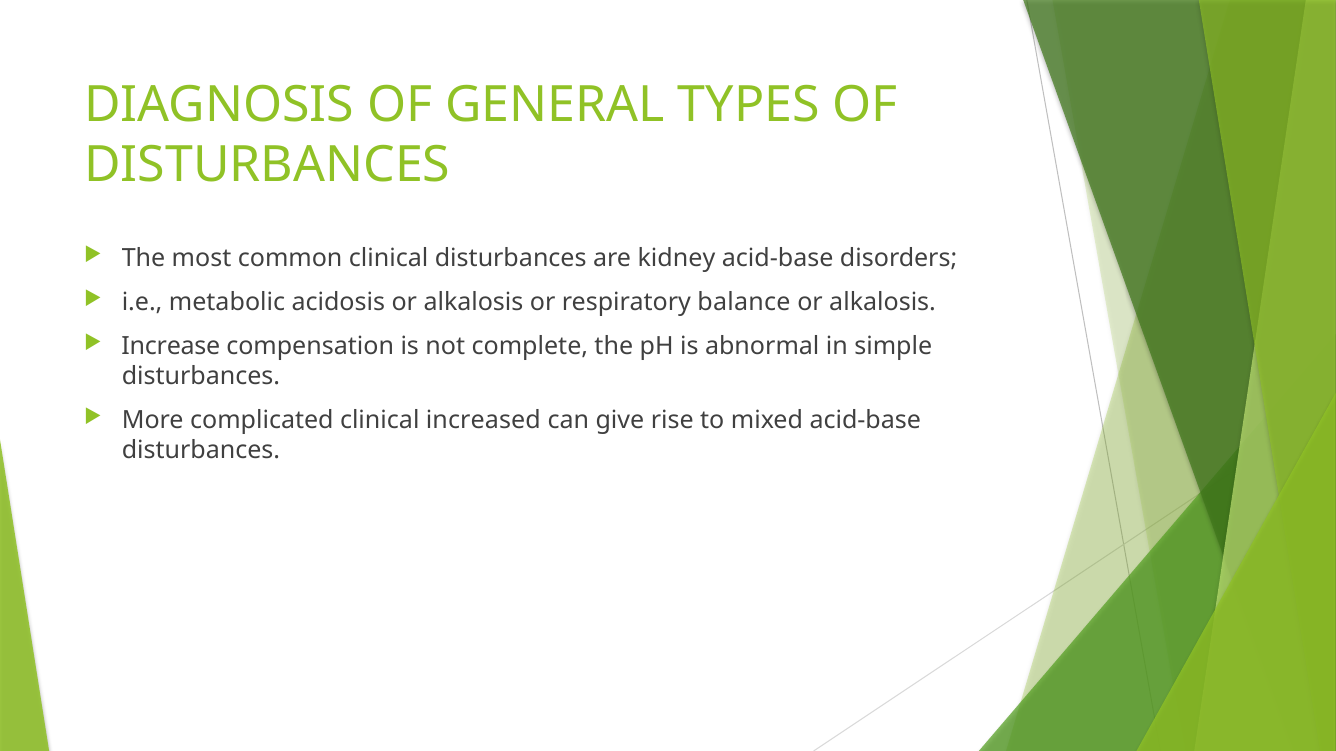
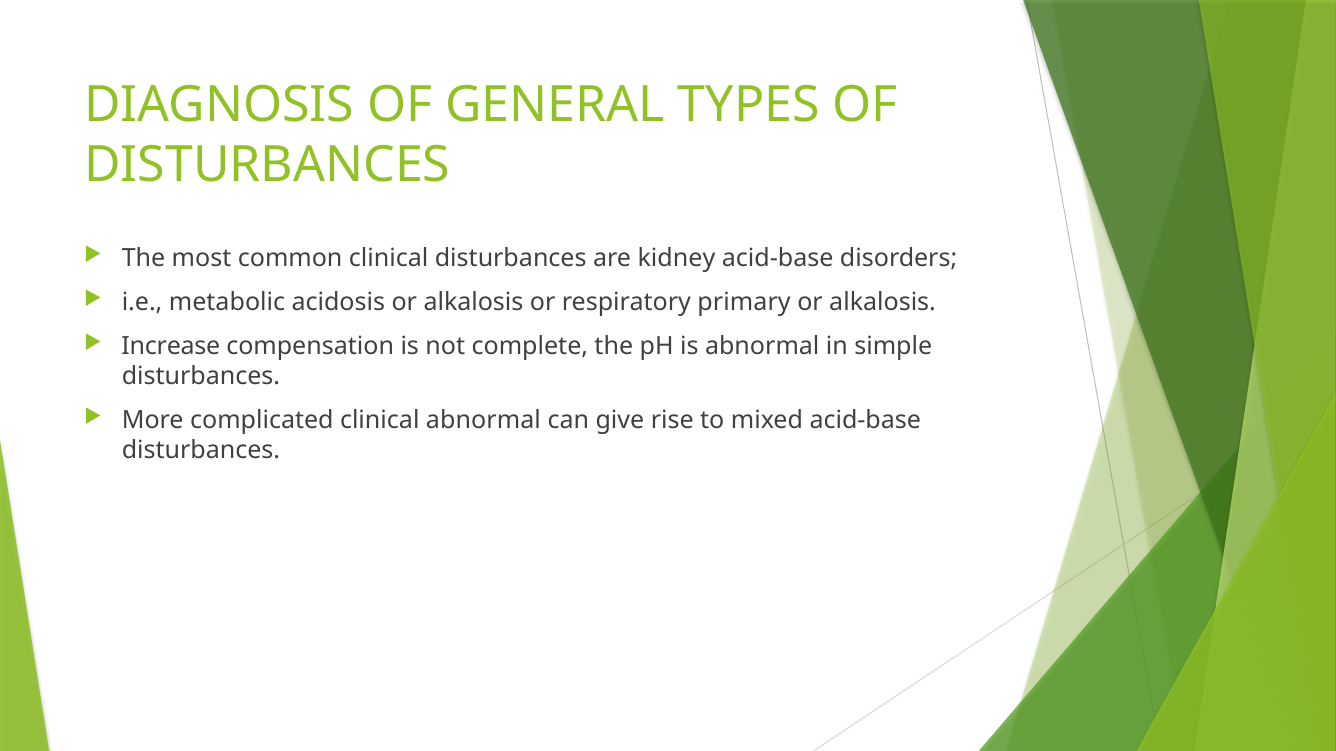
balance: balance -> primary
clinical increased: increased -> abnormal
